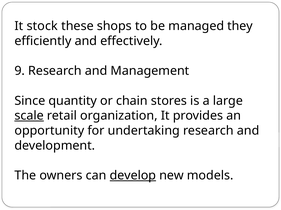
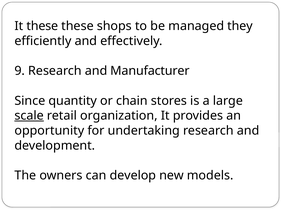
It stock: stock -> these
Management: Management -> Manufacturer
develop underline: present -> none
